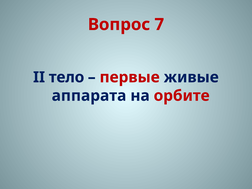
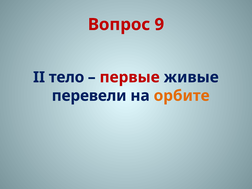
7: 7 -> 9
аппарата: аппарата -> перевели
орбите colour: red -> orange
